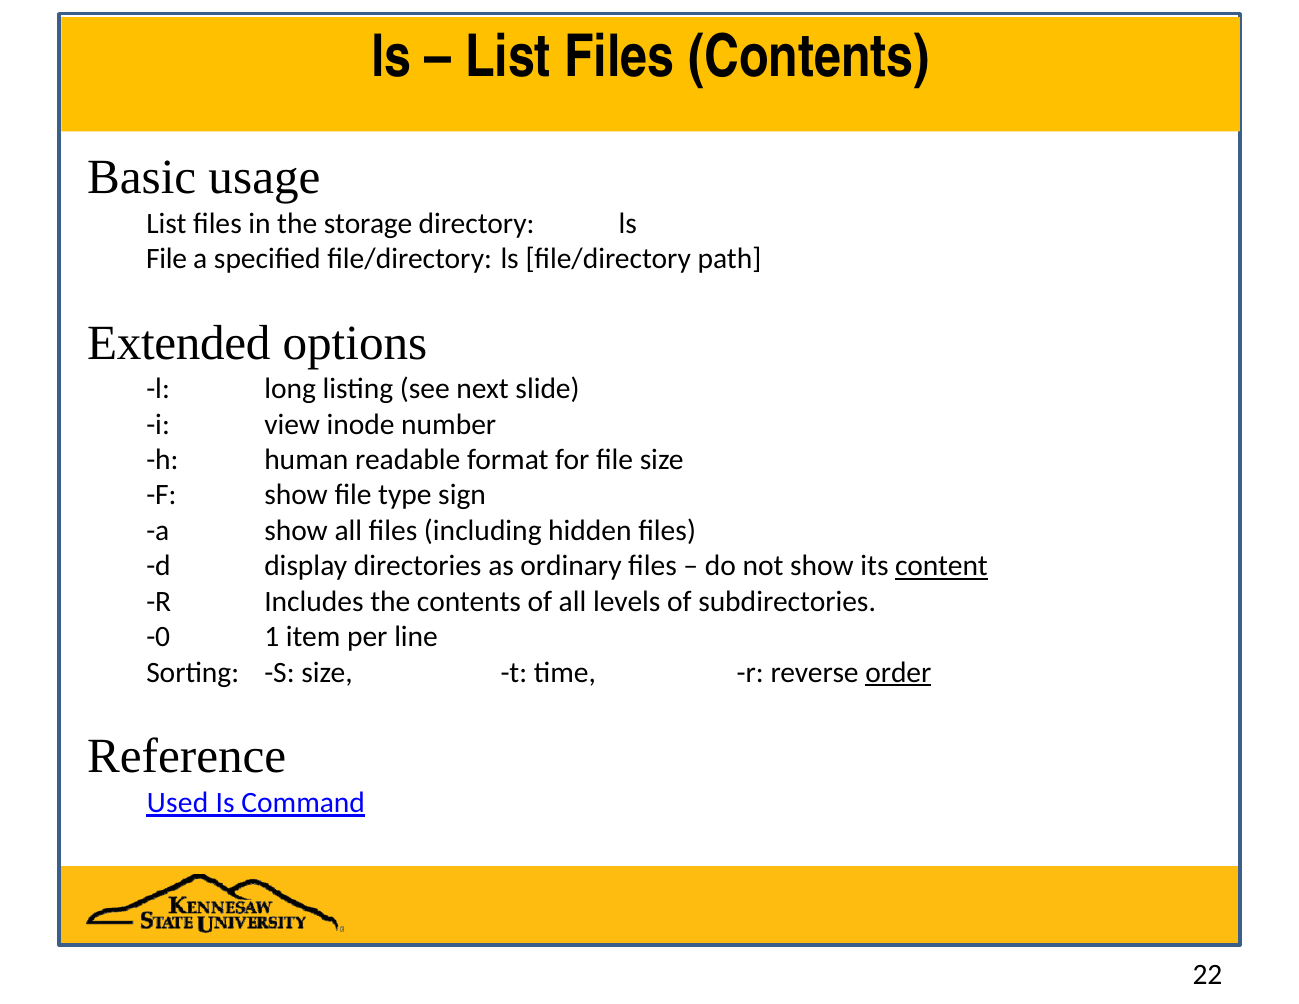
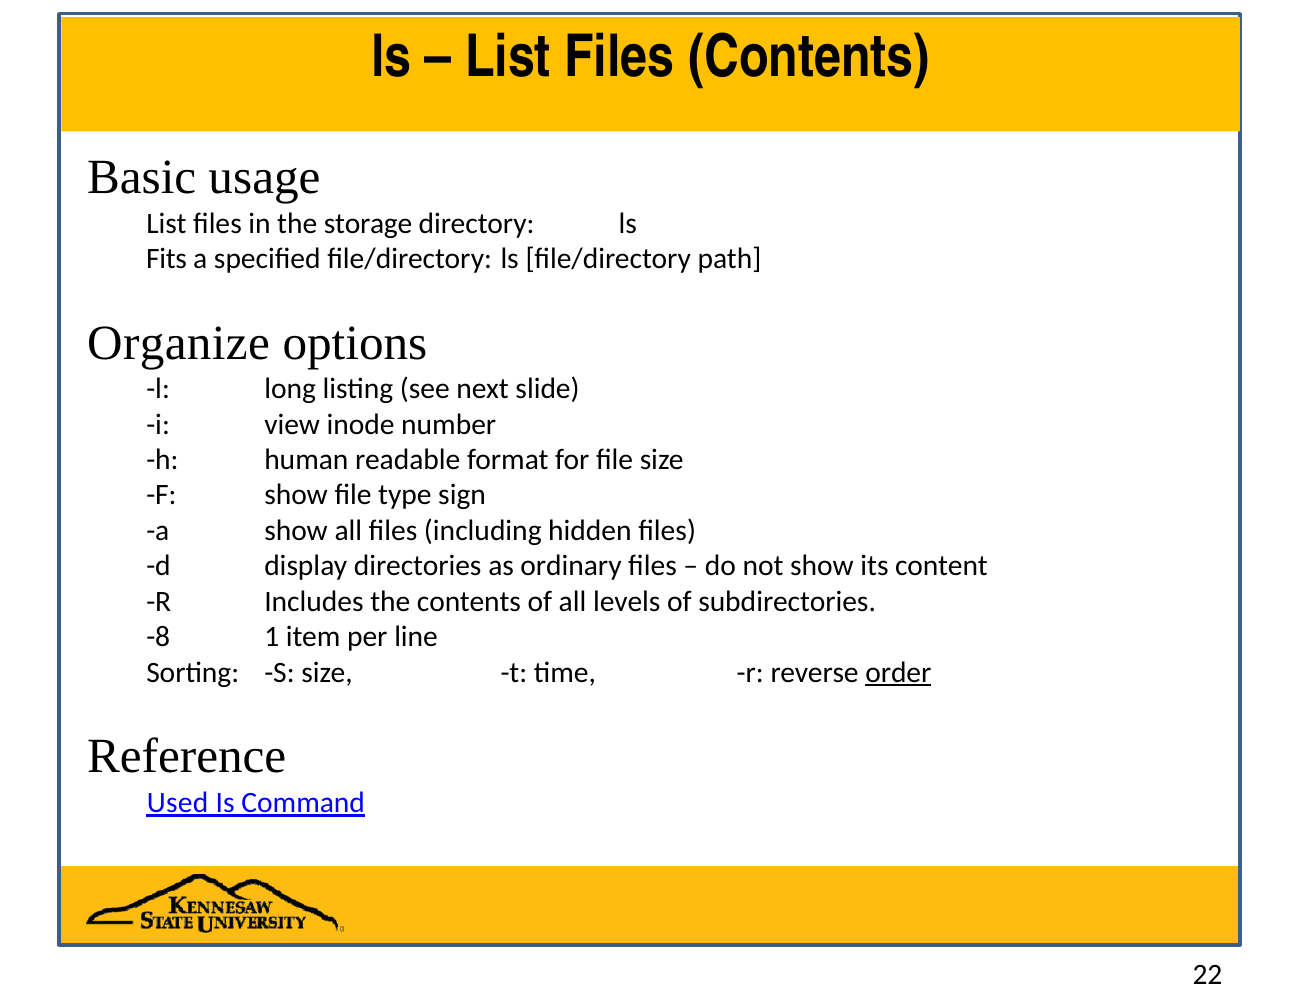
File at (167, 259): File -> Fits
Extended: Extended -> Organize
content underline: present -> none
-0: -0 -> -8
